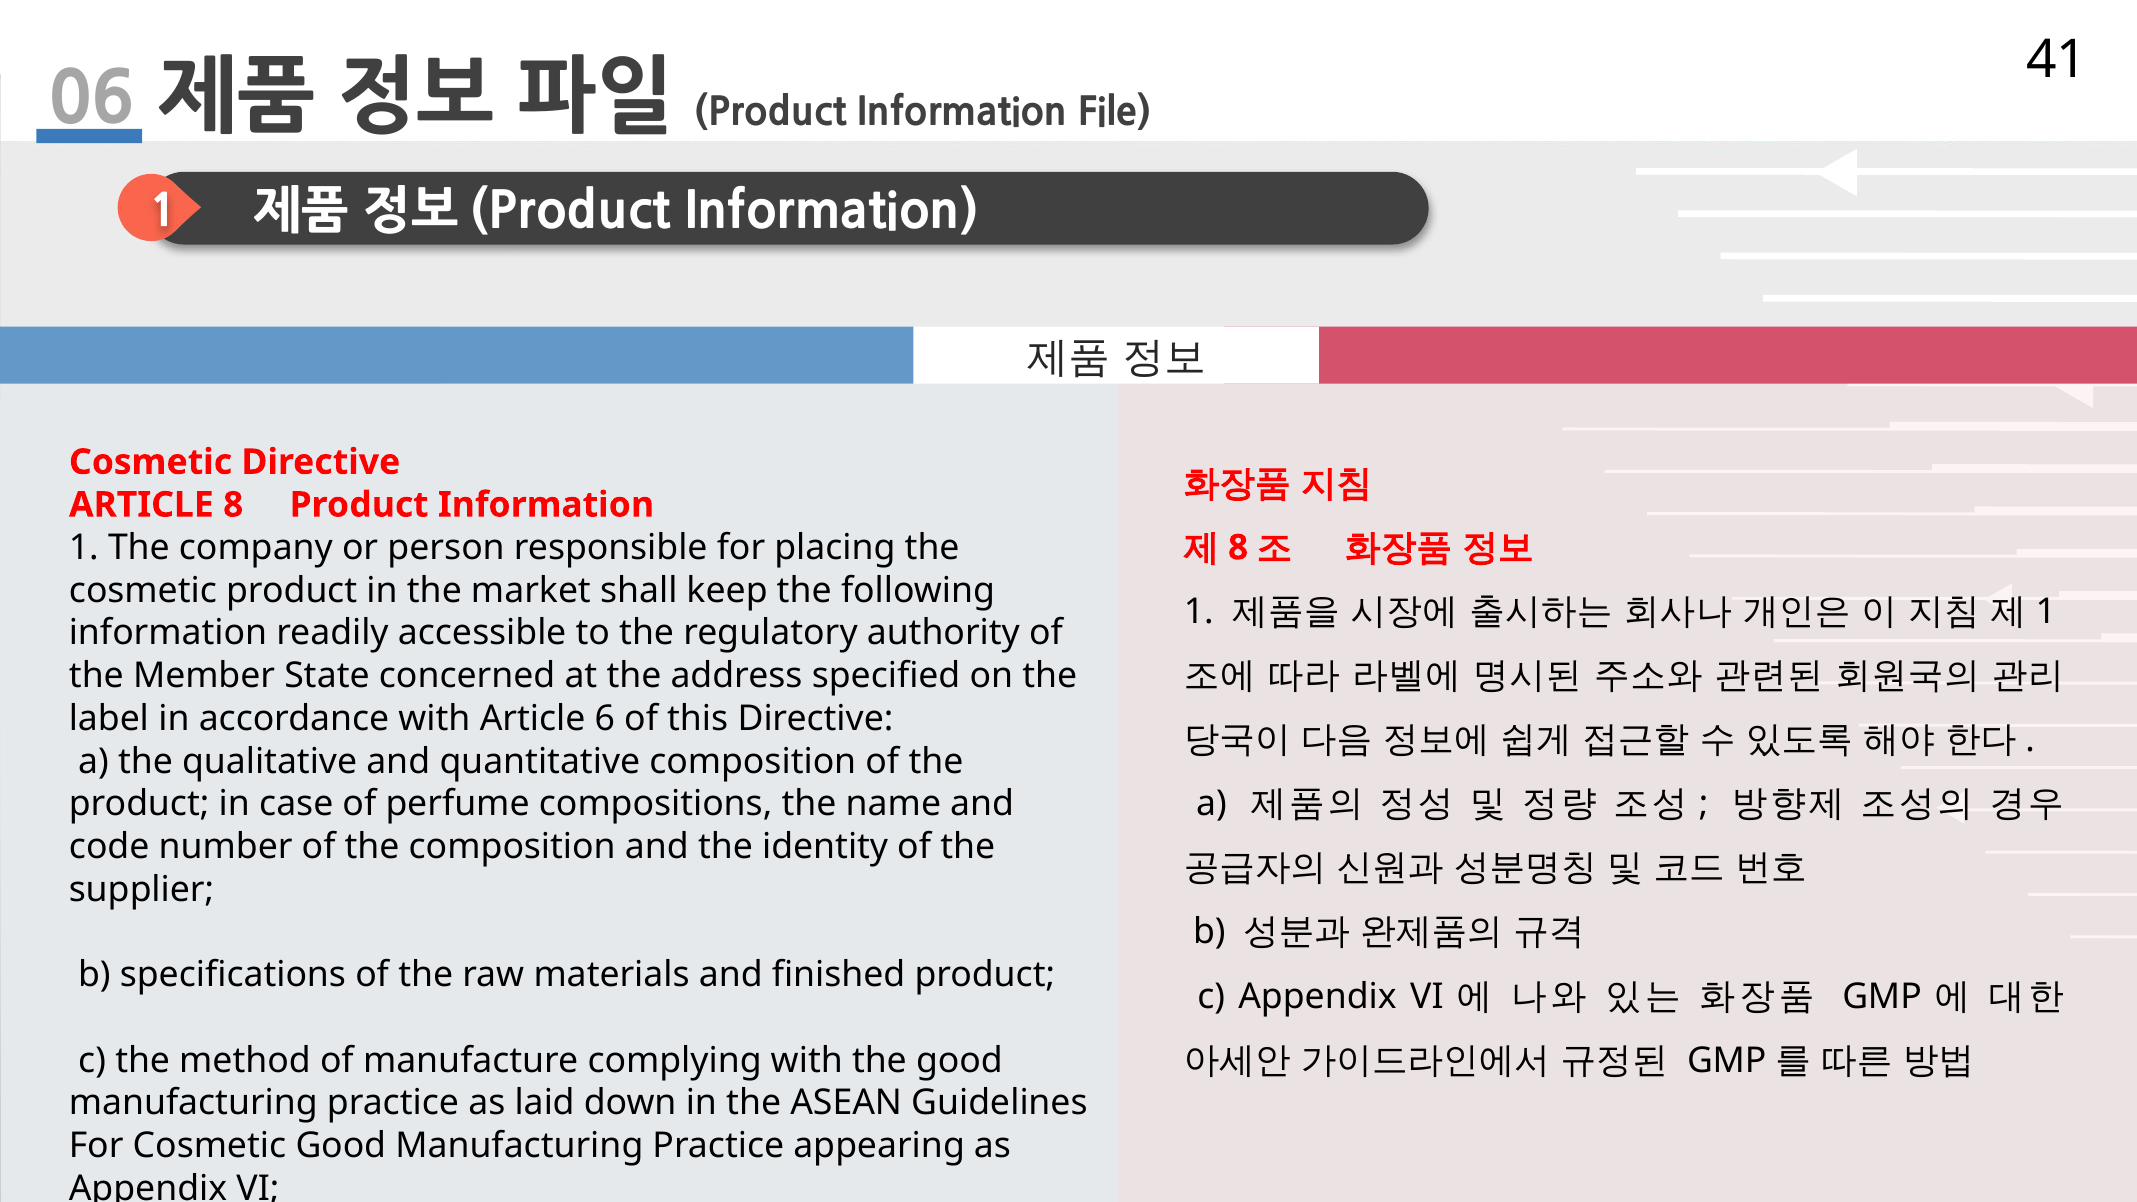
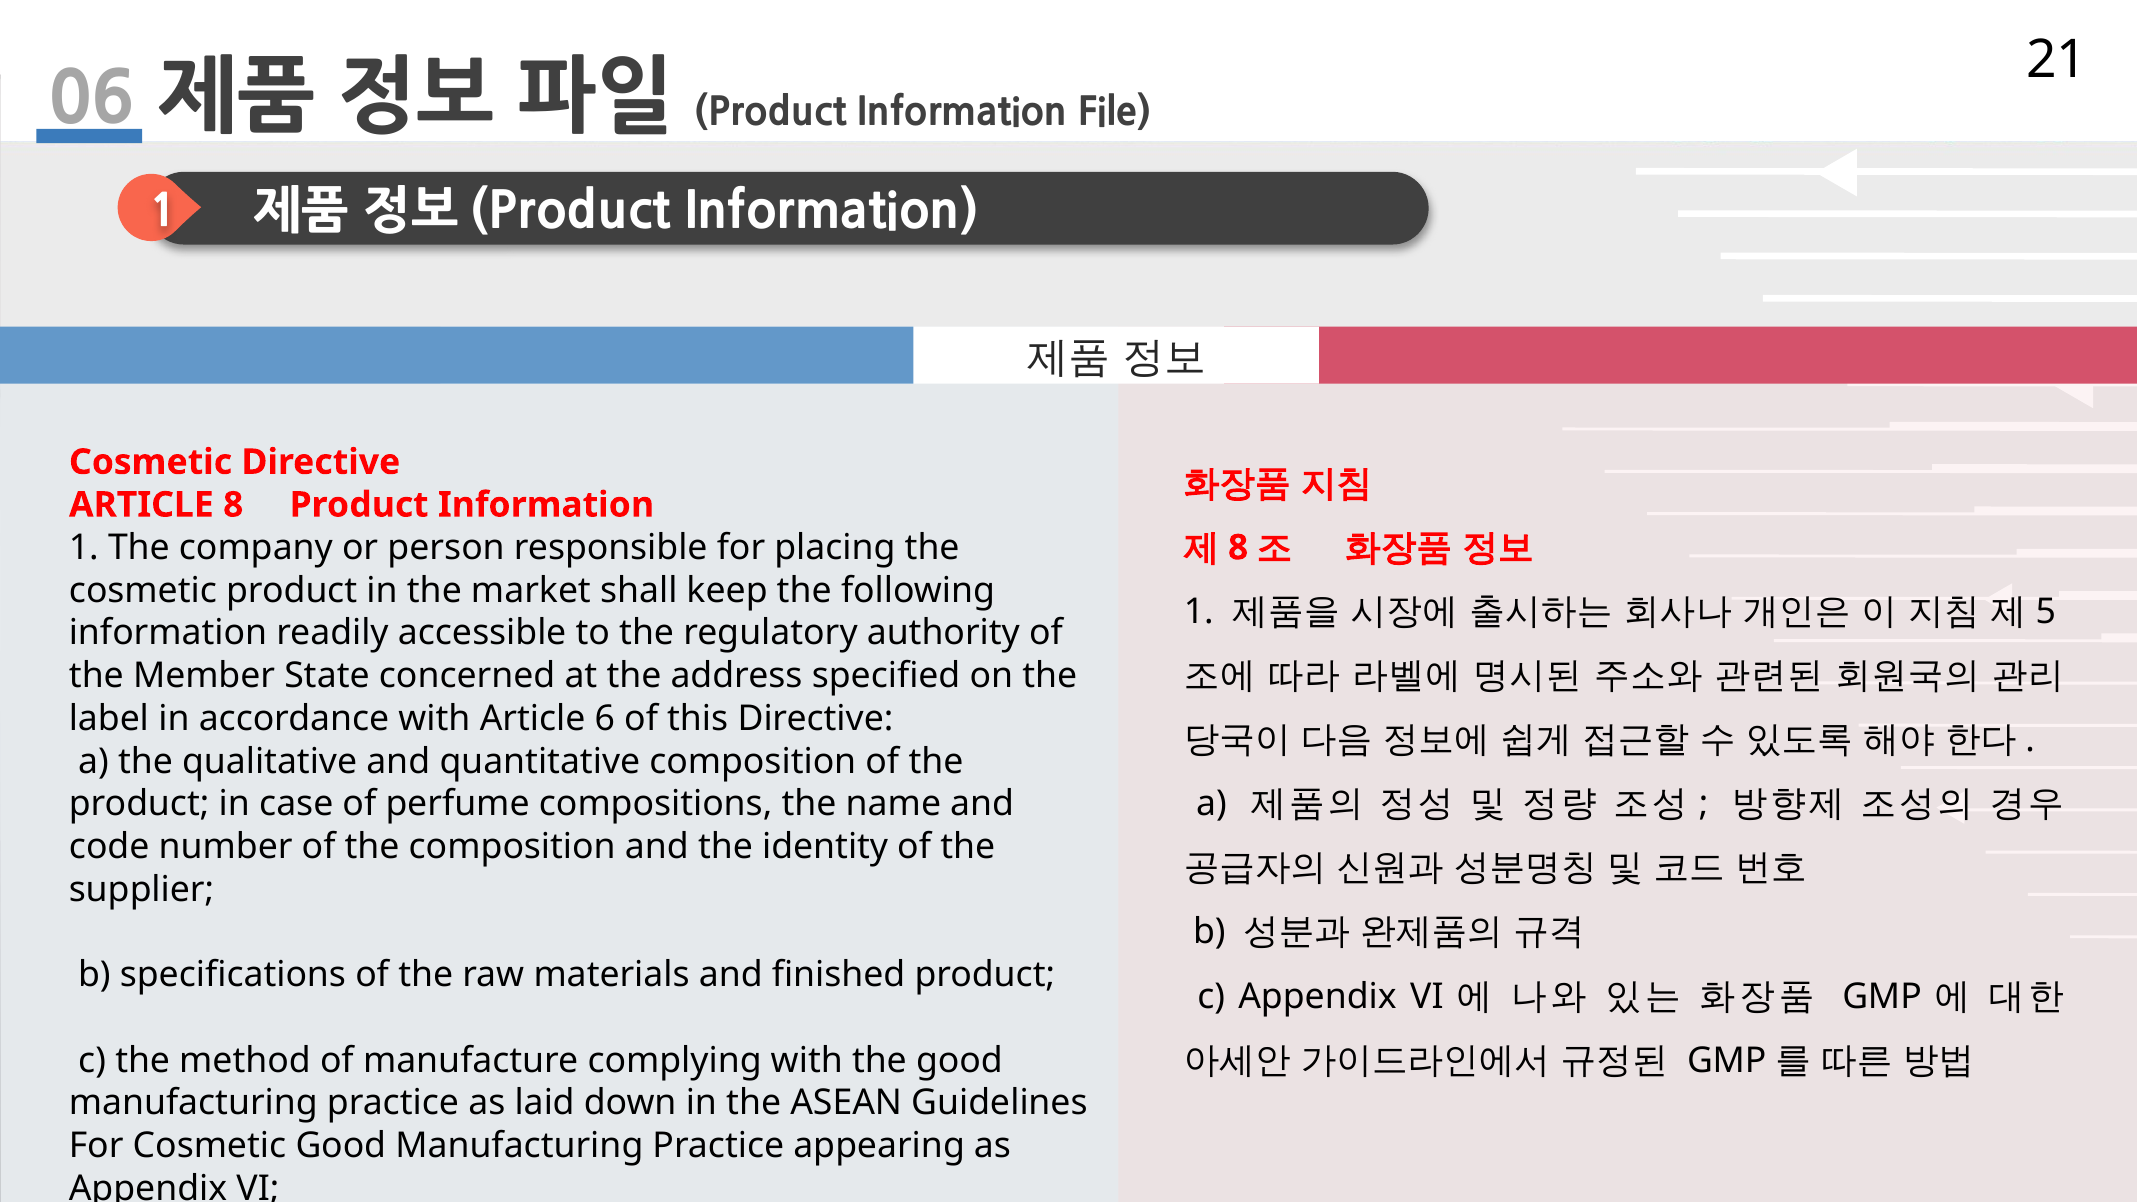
41: 41 -> 21
1 at (2046, 612): 1 -> 5
